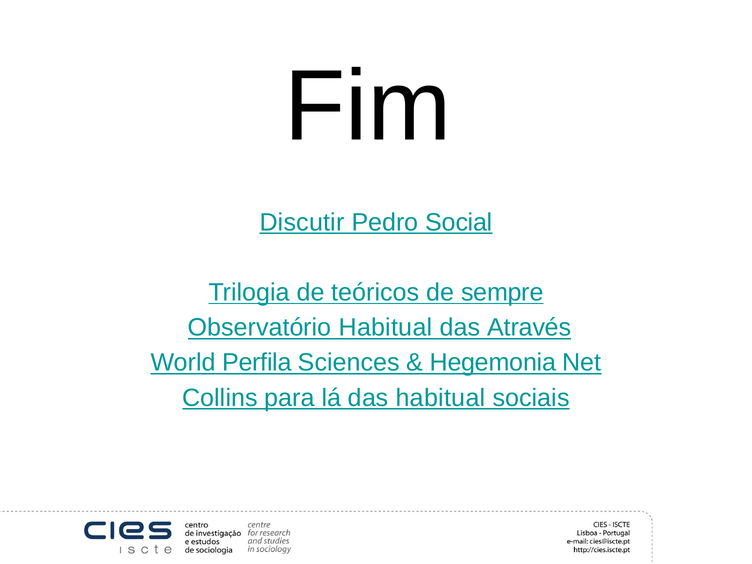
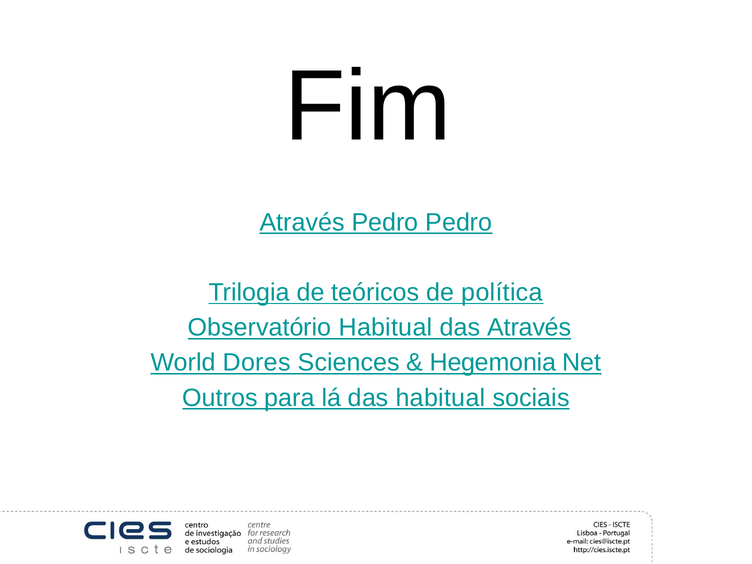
Discutir at (302, 222): Discutir -> Através
Pedro Social: Social -> Pedro
sempre: sempre -> política
Perfila: Perfila -> Dores
Collins: Collins -> Outros
